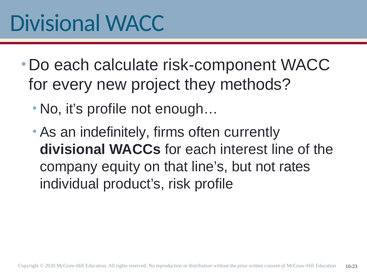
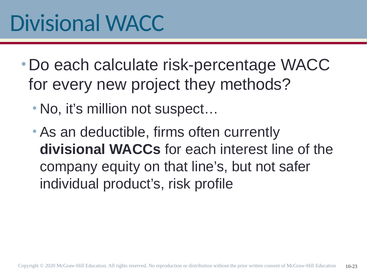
risk-component: risk-component -> risk-percentage
it’s profile: profile -> million
enough…: enough… -> suspect…
indefinitely: indefinitely -> deductible
rates: rates -> safer
